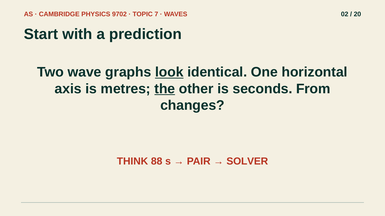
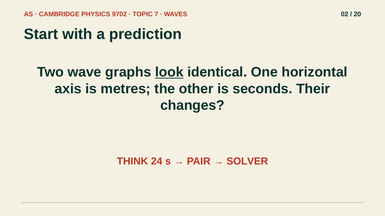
the underline: present -> none
From: From -> Their
88: 88 -> 24
